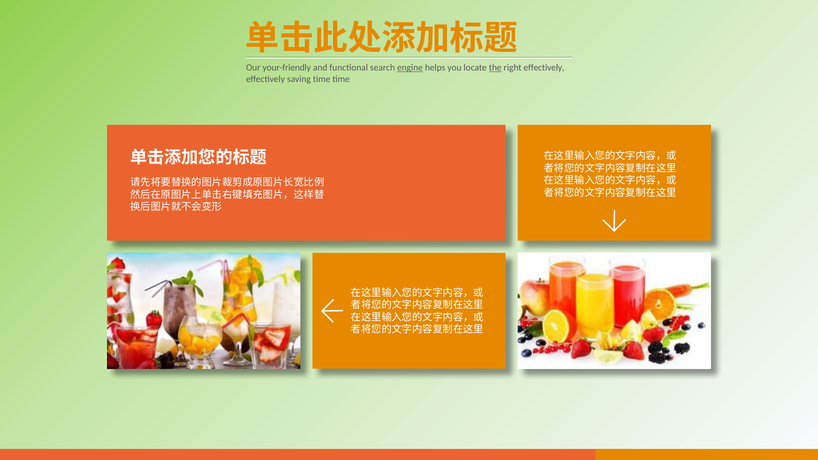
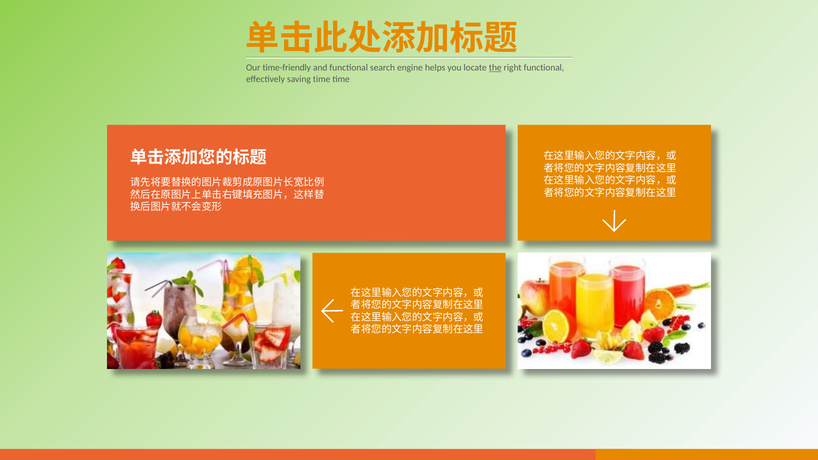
your-friendly: your-friendly -> time-friendly
engine underline: present -> none
right effectively: effectively -> functional
